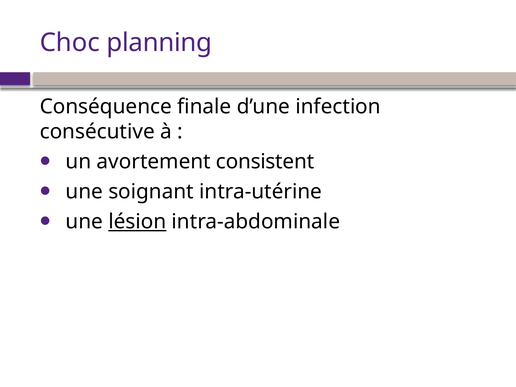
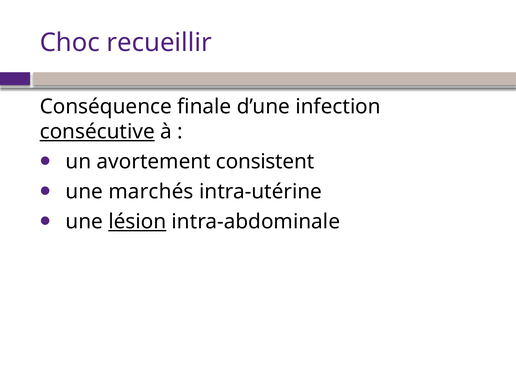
planning: planning -> recueillir
consécutive underline: none -> present
soignant: soignant -> marchés
